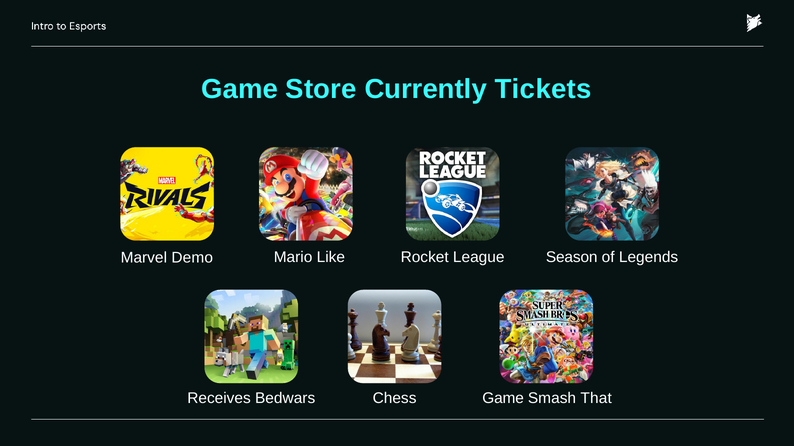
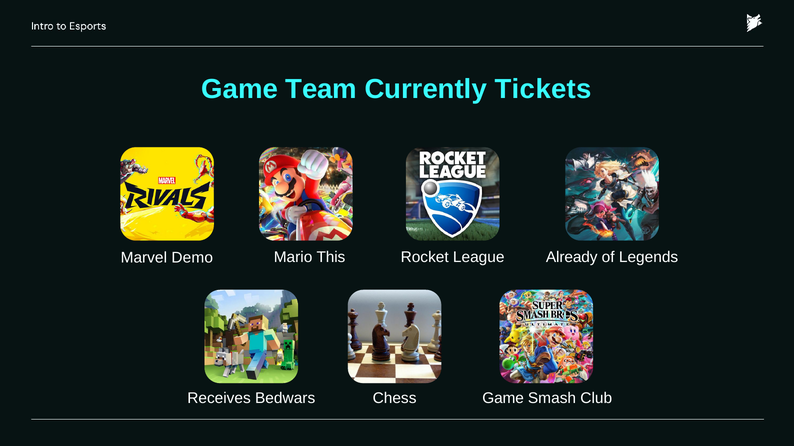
Store: Store -> Team
Like: Like -> This
Season: Season -> Already
That: That -> Club
